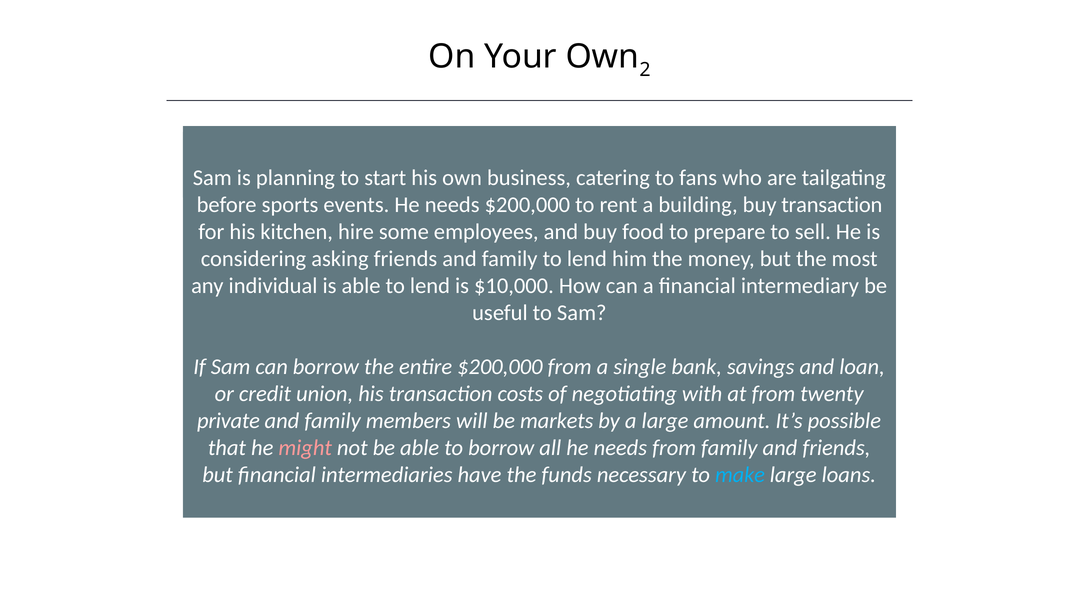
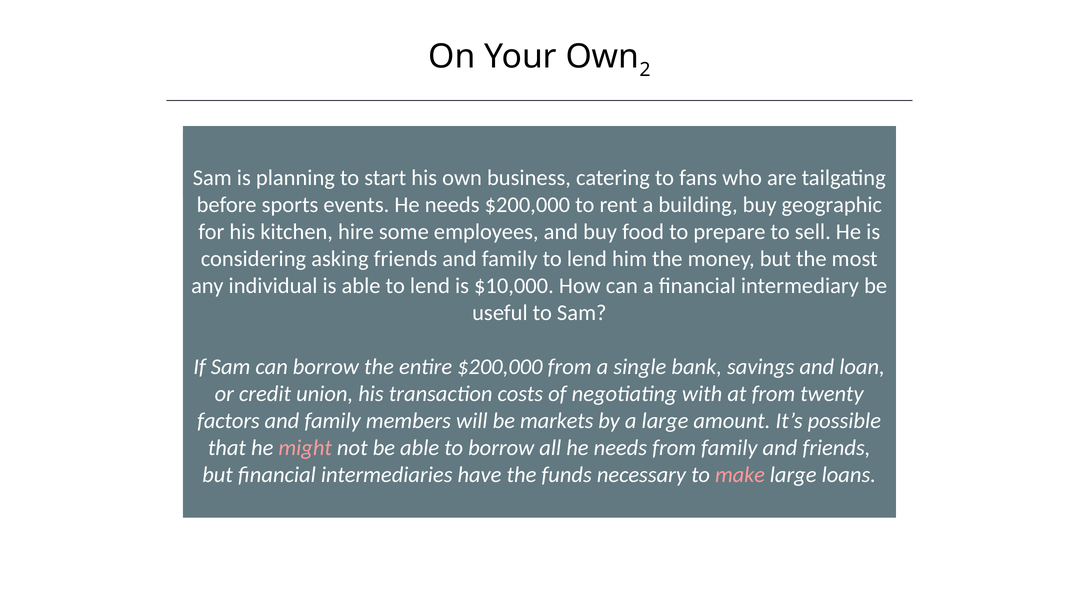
buy transaction: transaction -> geographic
private: private -> factors
make colour: light blue -> pink
